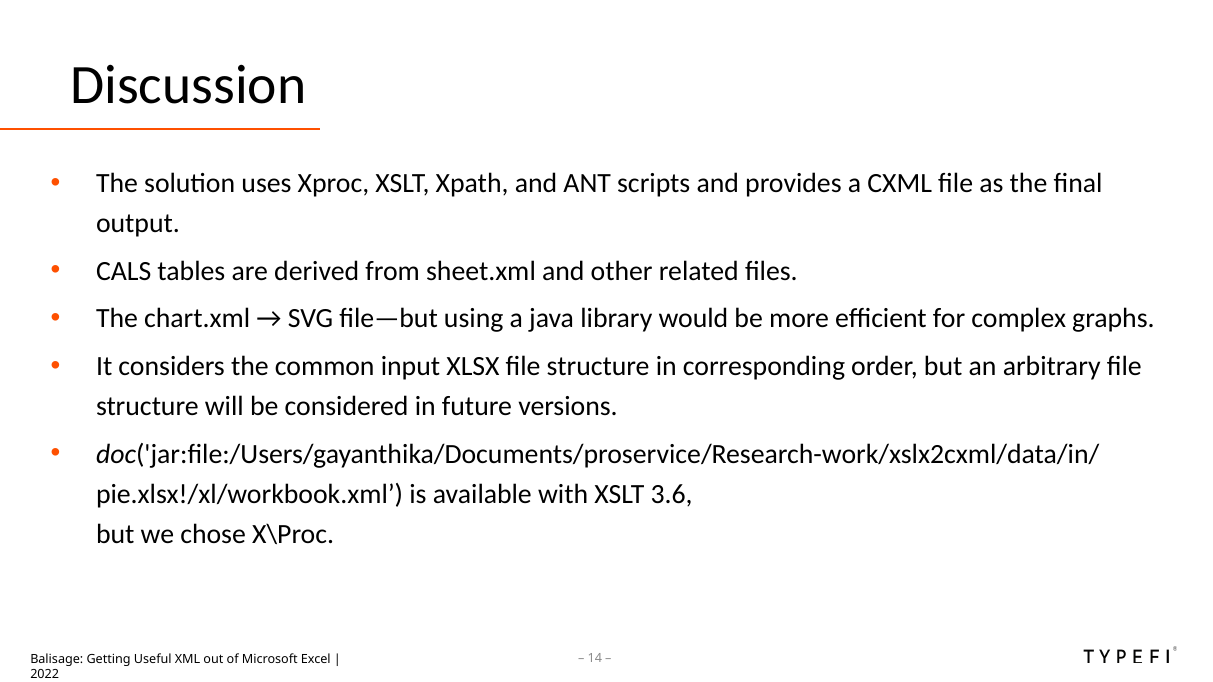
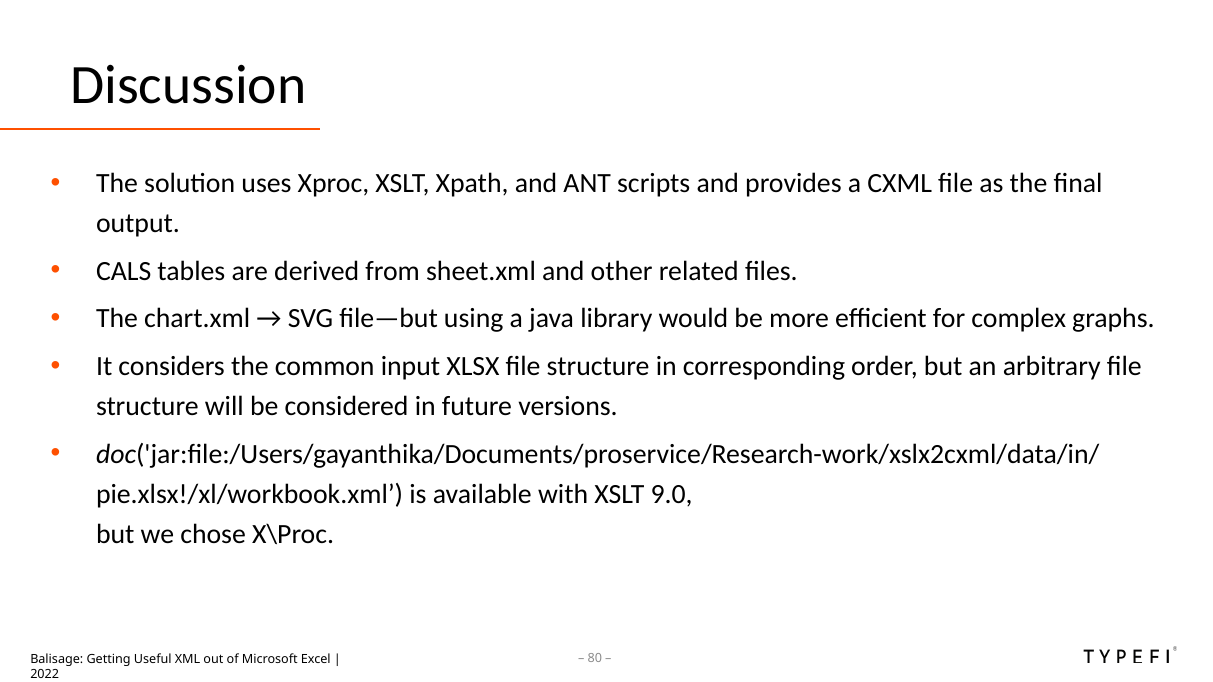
3.6: 3.6 -> 9.0
14: 14 -> 80
